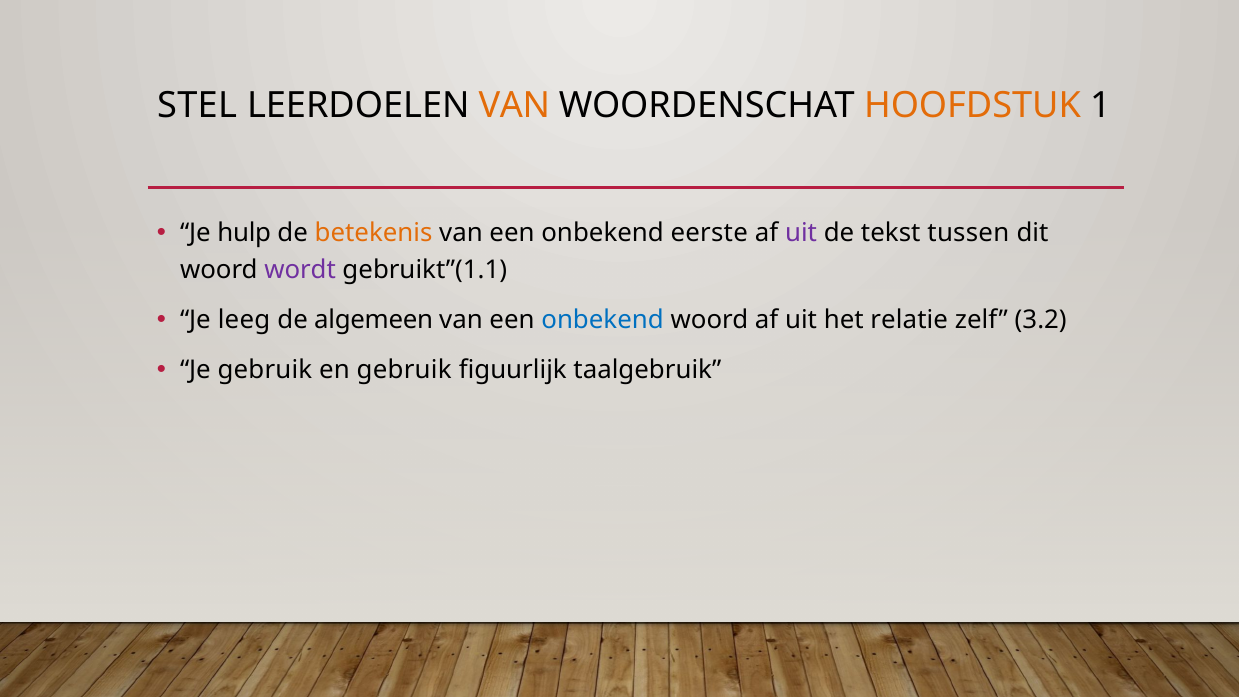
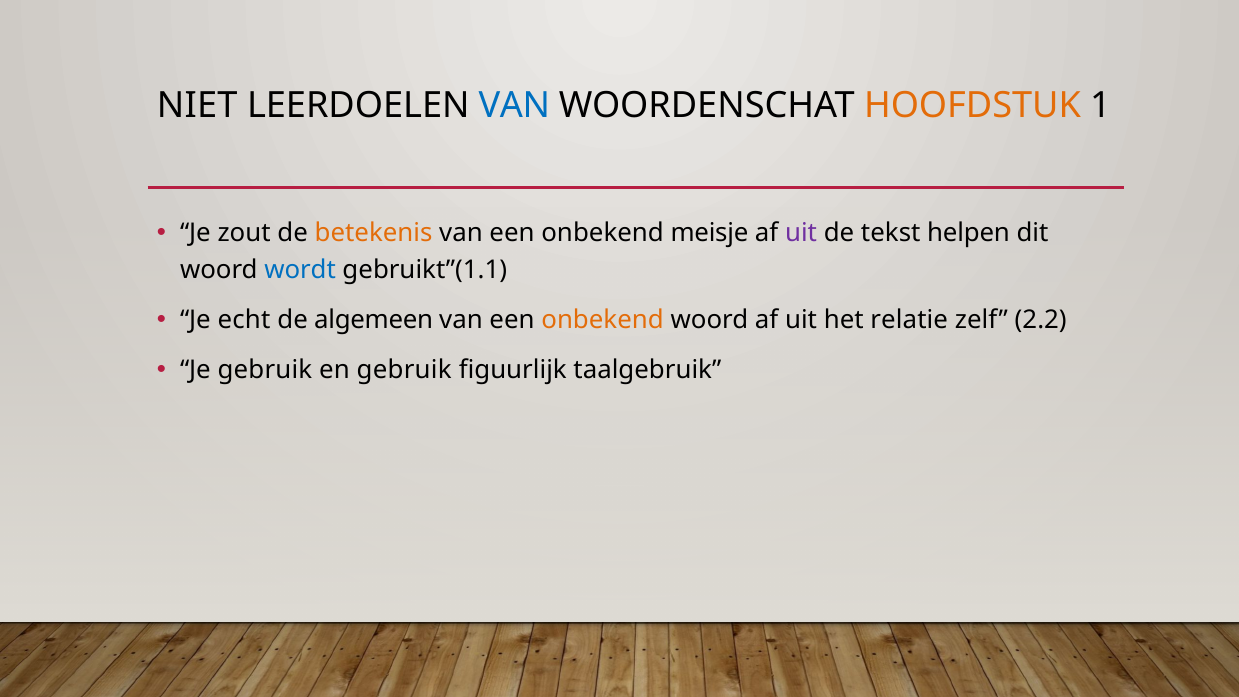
STEL: STEL -> NIET
VAN at (514, 106) colour: orange -> blue
hulp: hulp -> zout
eerste: eerste -> meisje
tussen: tussen -> helpen
wordt colour: purple -> blue
leeg: leeg -> echt
onbekend at (603, 320) colour: blue -> orange
3.2: 3.2 -> 2.2
